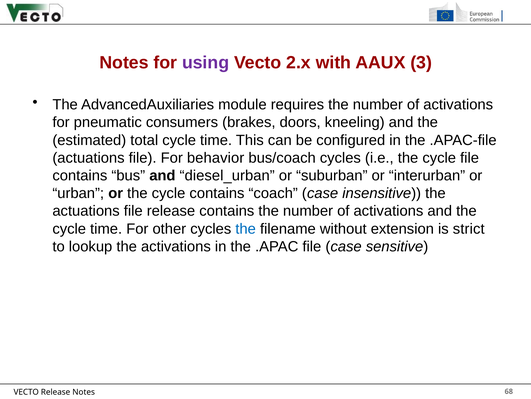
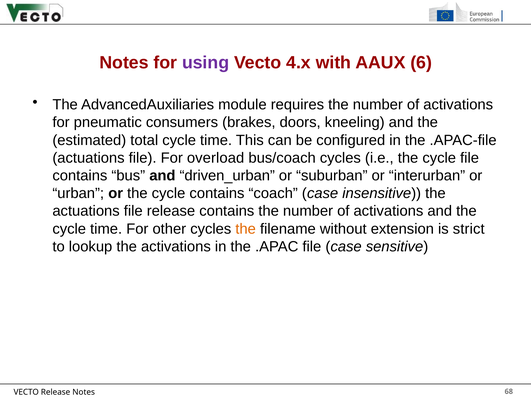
2.x: 2.x -> 4.x
3: 3 -> 6
behavior: behavior -> overload
diesel_urban: diesel_urban -> driven_urban
the at (246, 228) colour: blue -> orange
